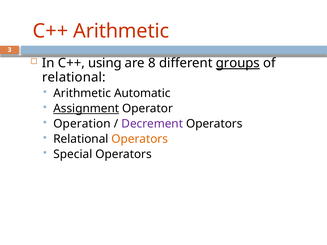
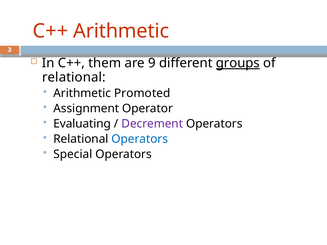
using: using -> them
8: 8 -> 9
Automatic: Automatic -> Promoted
Assignment underline: present -> none
Operation: Operation -> Evaluating
Operators at (140, 139) colour: orange -> blue
